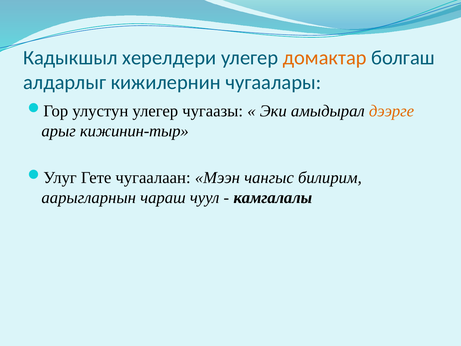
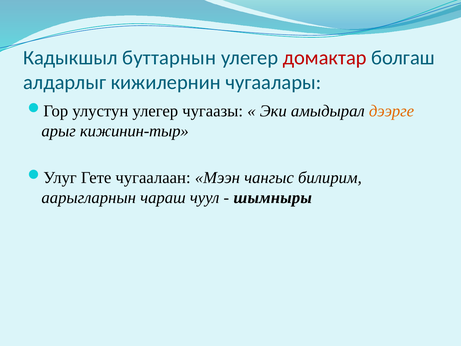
херелдери: херелдери -> буттарнын
домактар colour: orange -> red
камгалалы: камгалалы -> шымныры
